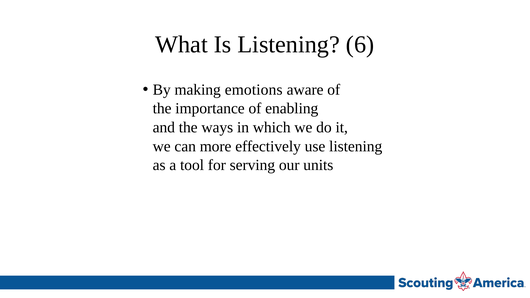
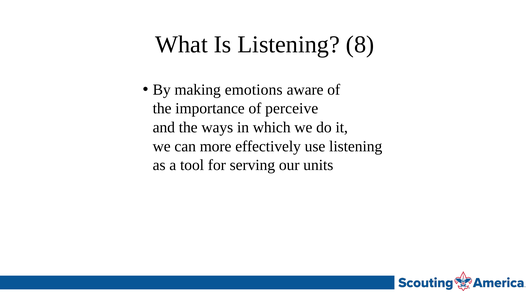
6: 6 -> 8
enabling: enabling -> perceive
